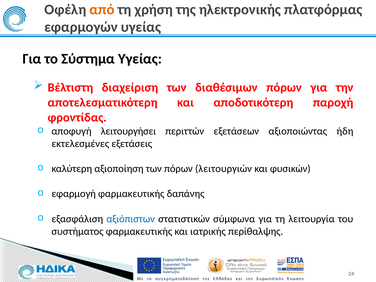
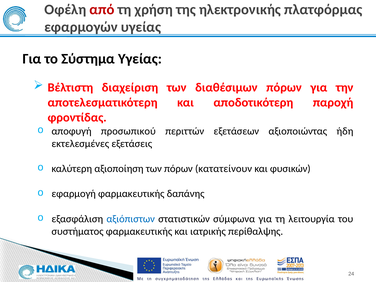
από colour: orange -> red
λειτουργήσει: λειτουργήσει -> προσωπικού
λειτουργιών: λειτουργιών -> κατατείνουν
